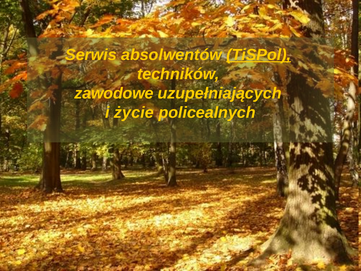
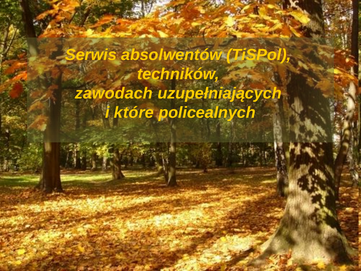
TiSPol underline: present -> none
zawodowe: zawodowe -> zawodach
życie: życie -> które
